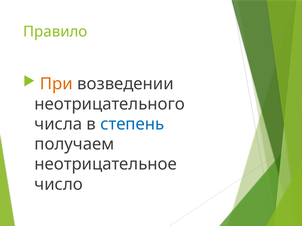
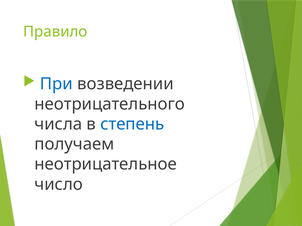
При colour: orange -> blue
